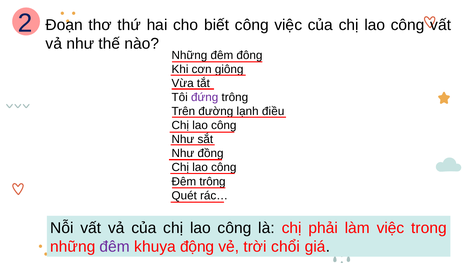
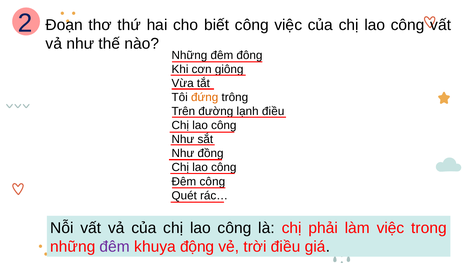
đứng colour: purple -> orange
Đêm trông: trông -> công
trời chổi: chổi -> điều
